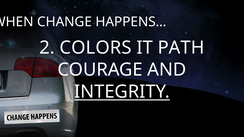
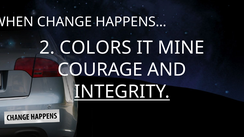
PATH: PATH -> MINE
